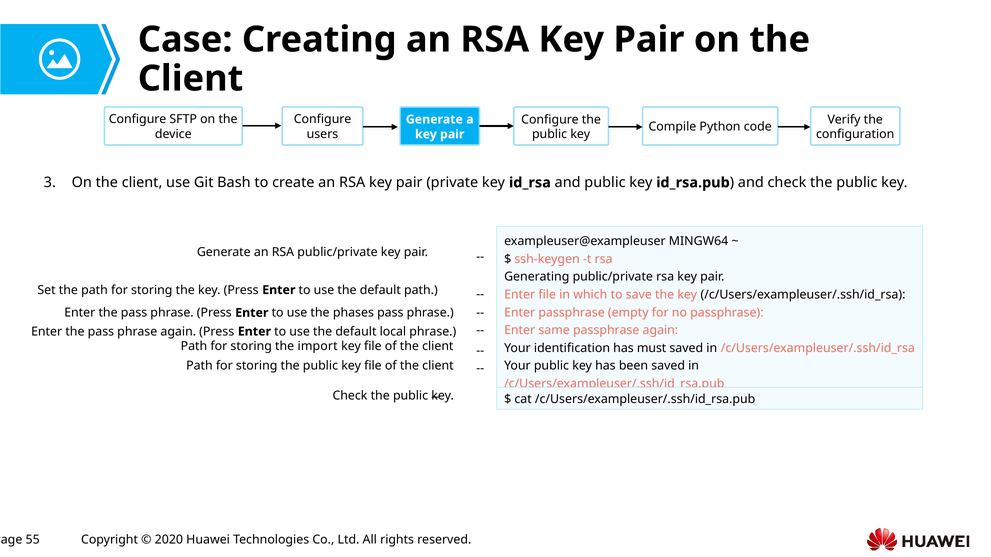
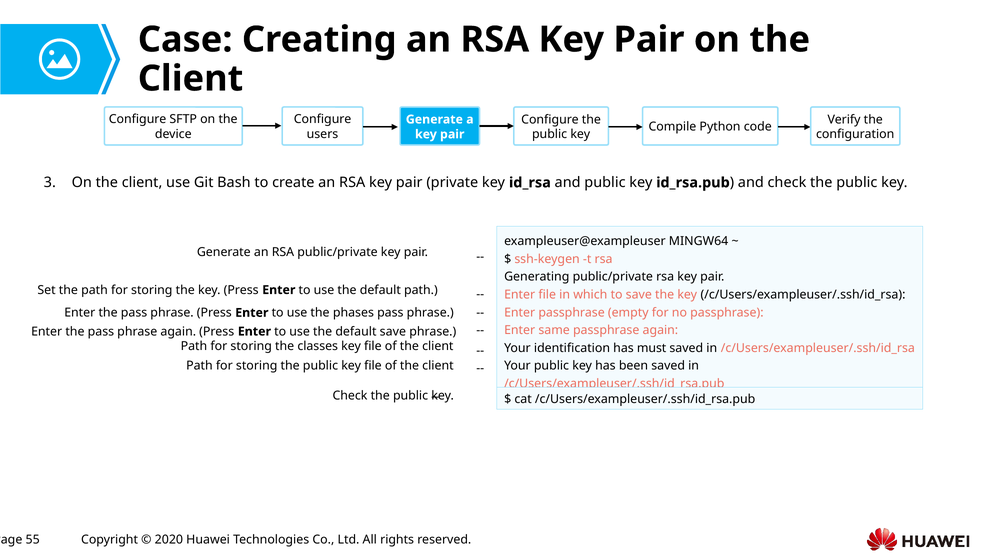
default local: local -> save
import: import -> classes
